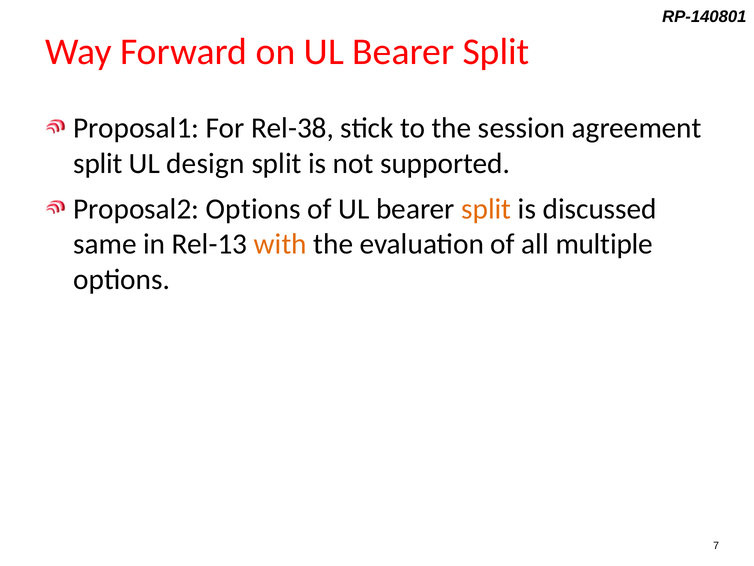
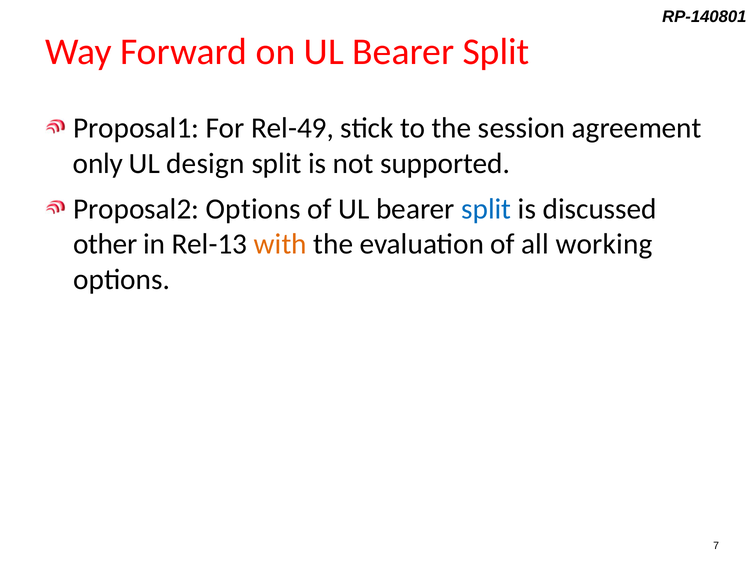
Rel-38: Rel-38 -> Rel-49
split at (98, 163): split -> only
split at (486, 209) colour: orange -> blue
same: same -> other
multiple: multiple -> working
